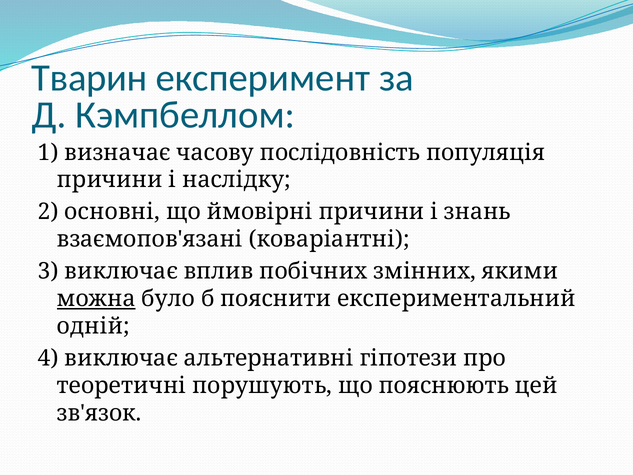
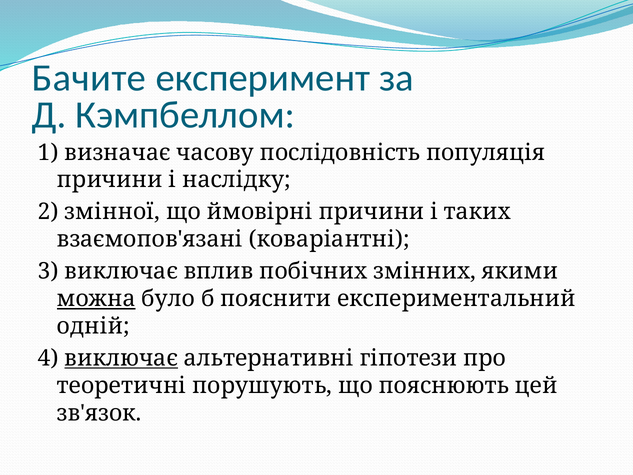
Тварин: Тварин -> Бачите
основні: основні -> змінної
знань: знань -> таких
виключає at (121, 358) underline: none -> present
